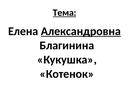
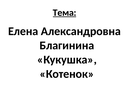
Александровна underline: present -> none
